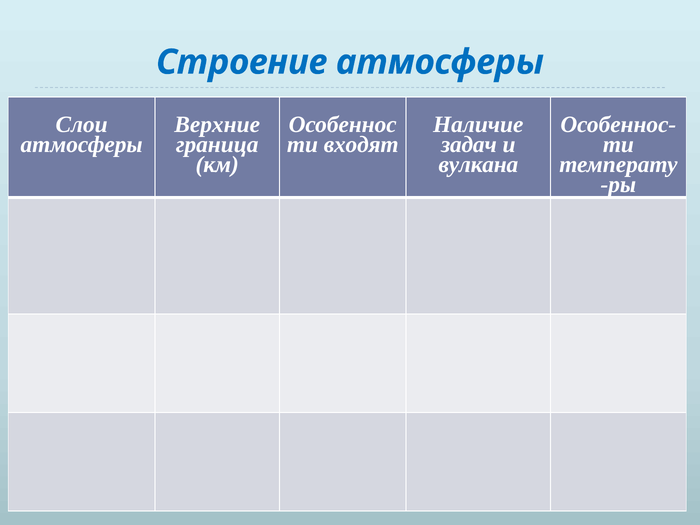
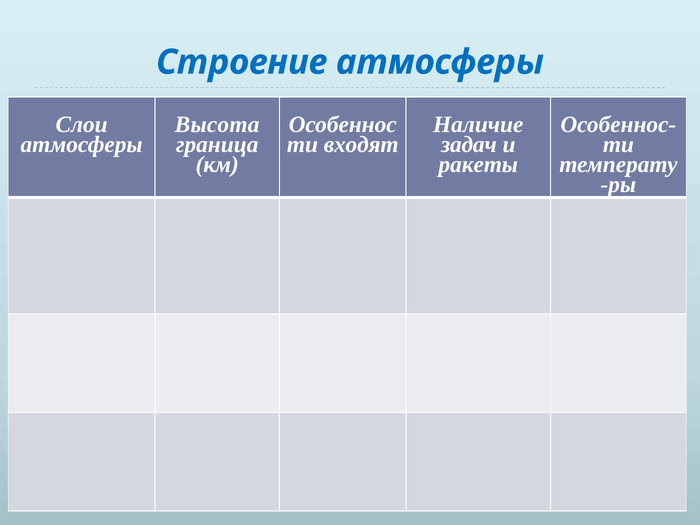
Верхние: Верхние -> Высота
вулкана: вулкана -> ракеты
